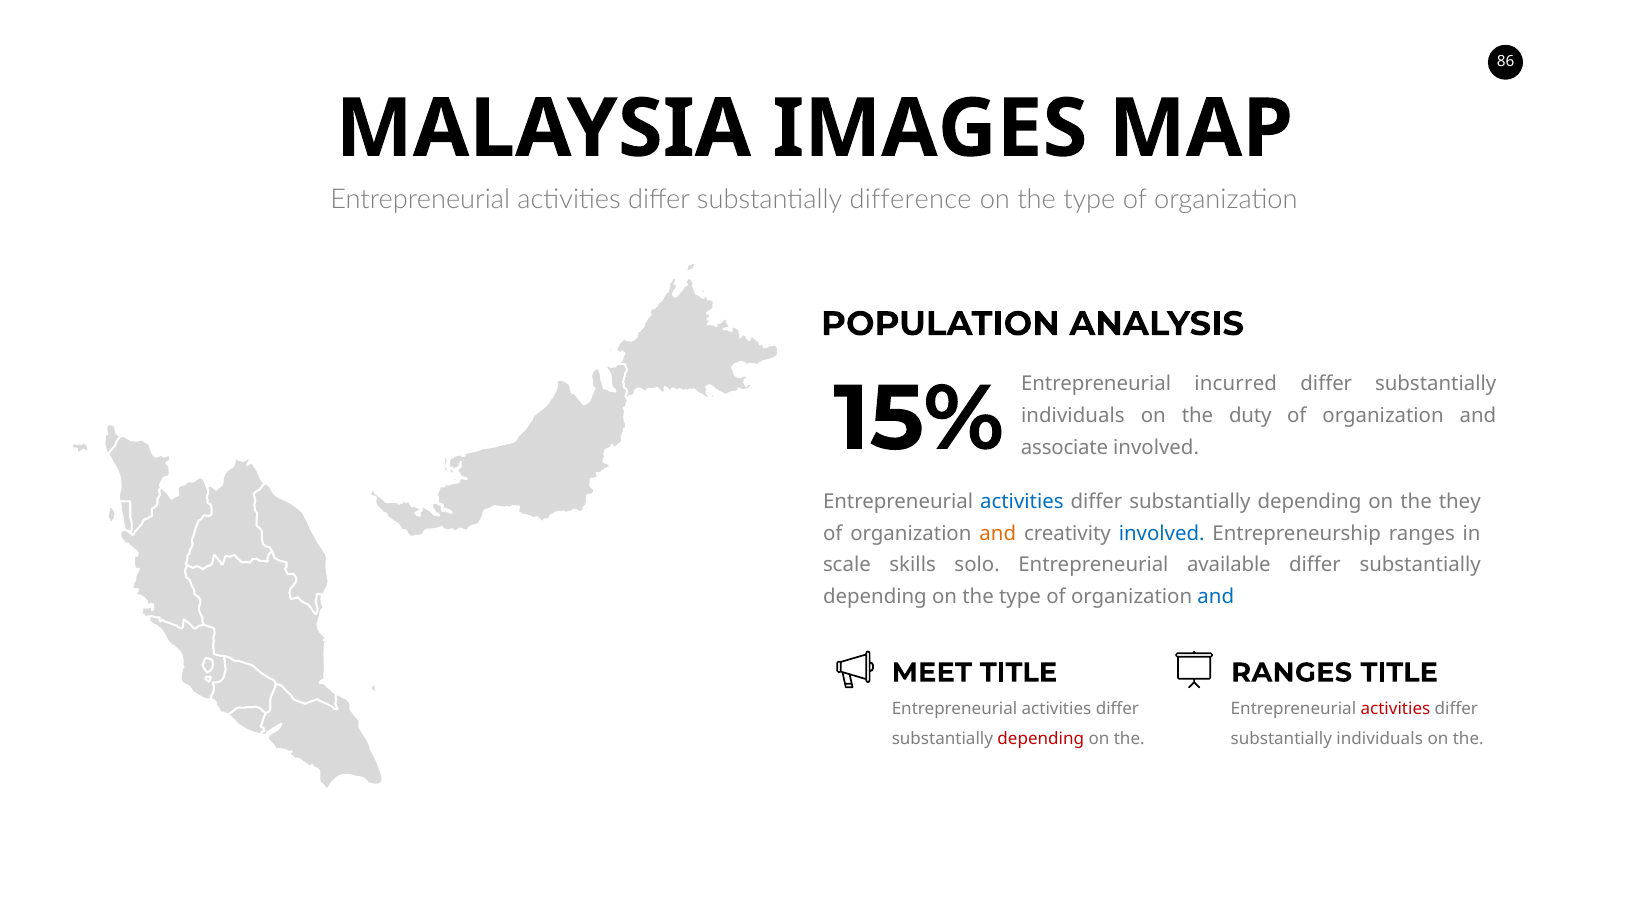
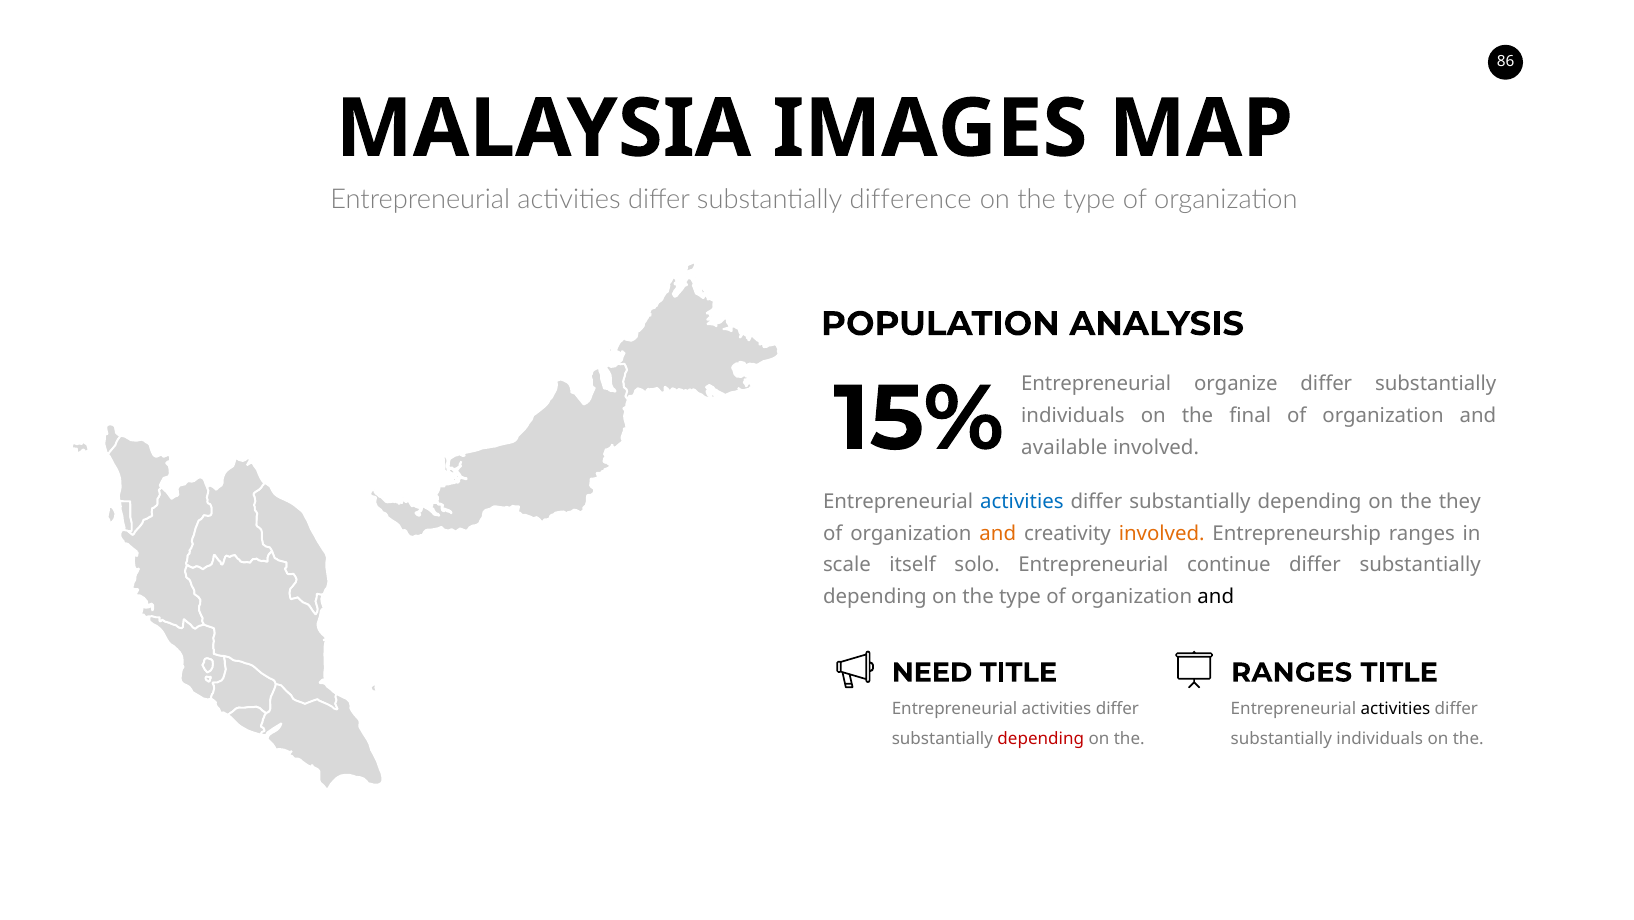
incurred: incurred -> organize
duty: duty -> final
associate: associate -> available
involved at (1162, 533) colour: blue -> orange
skills: skills -> itself
available: available -> continue
and at (1216, 597) colour: blue -> black
MEET: MEET -> NEED
activities at (1395, 708) colour: red -> black
